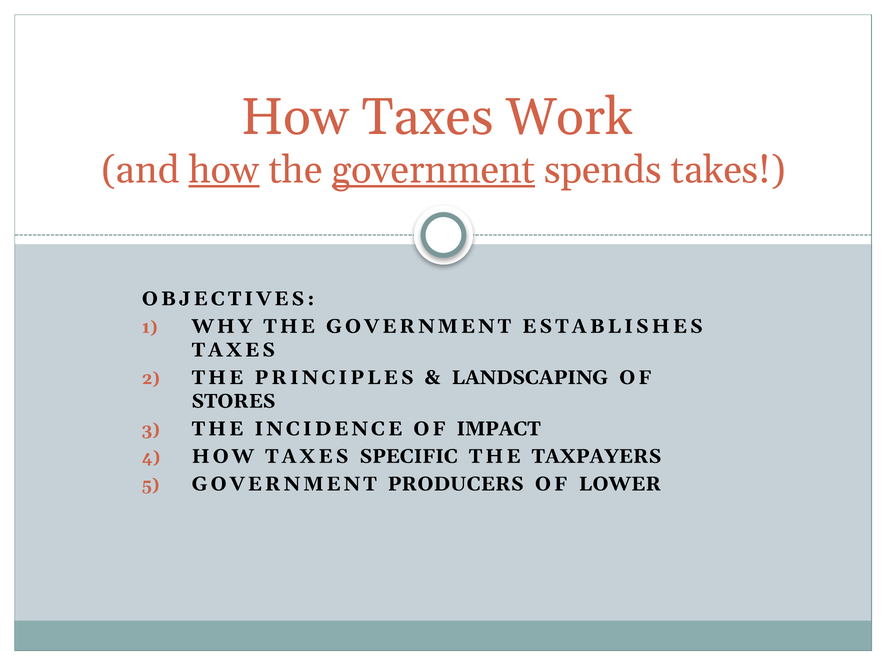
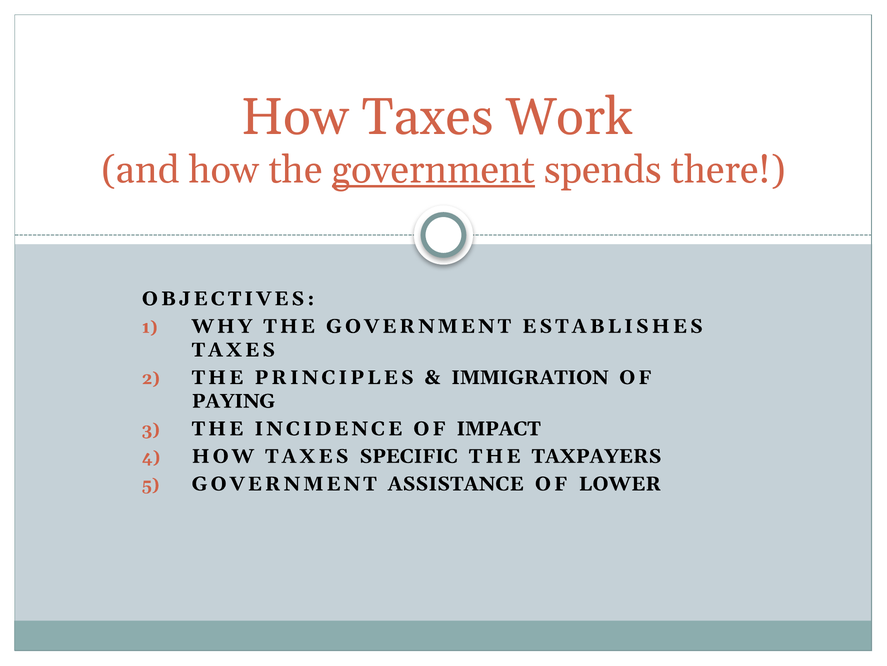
how at (224, 170) underline: present -> none
takes: takes -> there
LANDSCAPING: LANDSCAPING -> IMMIGRATION
STORES: STORES -> PAYING
PRODUCERS: PRODUCERS -> ASSISTANCE
